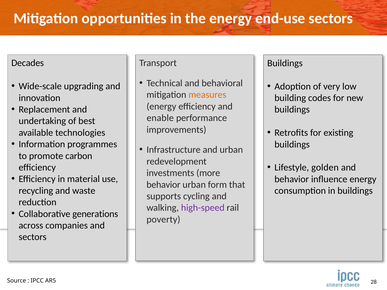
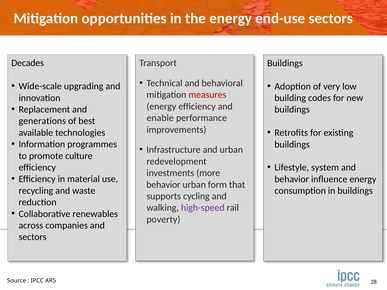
measures colour: orange -> red
undertaking: undertaking -> generations
carbon: carbon -> culture
golden: golden -> system
generations: generations -> renewables
